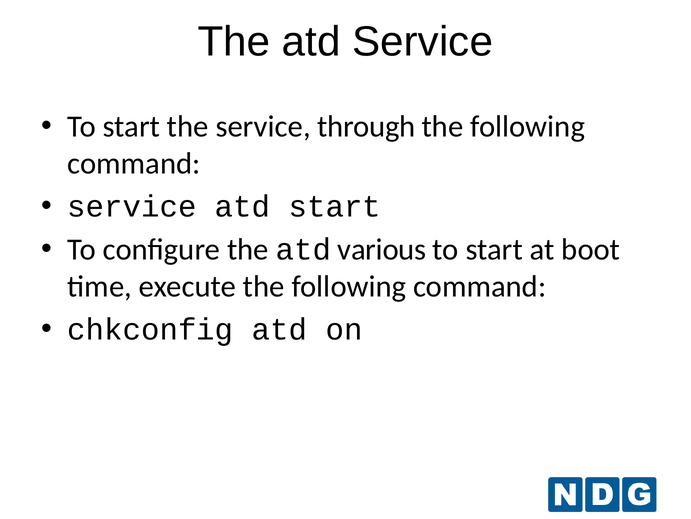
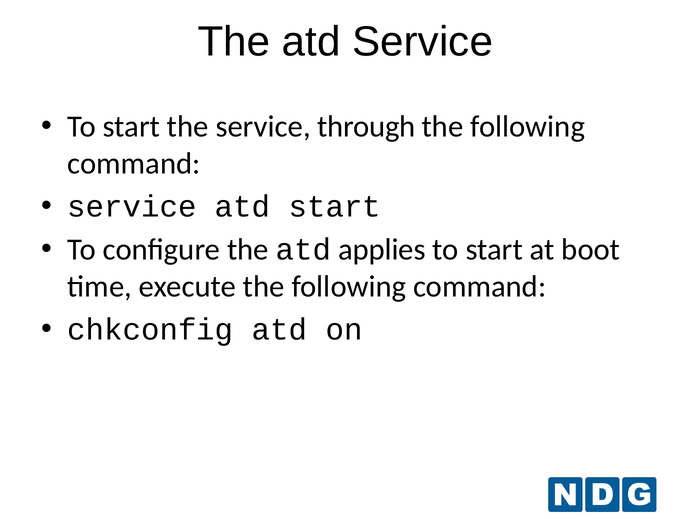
various: various -> applies
